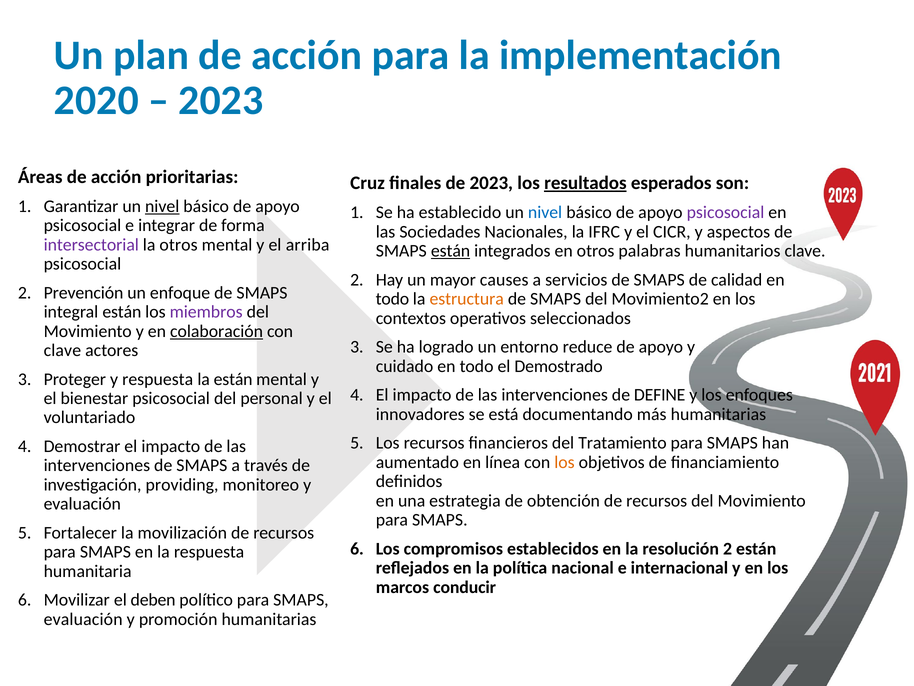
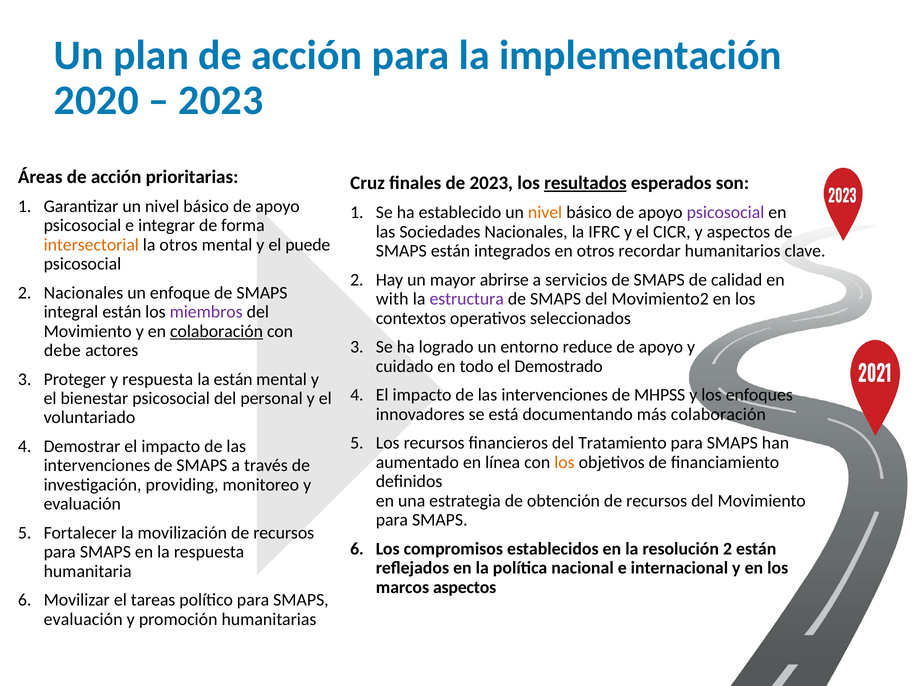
nivel at (162, 206) underline: present -> none
nivel at (545, 212) colour: blue -> orange
intersectorial colour: purple -> orange
arriba: arriba -> puede
están at (451, 251) underline: present -> none
palabras: palabras -> recordar
causes: causes -> abrirse
2 Prevención: Prevención -> Nacionales
todo at (392, 299): todo -> with
estructura colour: orange -> purple
clave at (62, 350): clave -> debe
DEFINE: DEFINE -> MHPSS
más humanitarias: humanitarias -> colaboración
marcos conducir: conducir -> aspectos
deben: deben -> tareas
